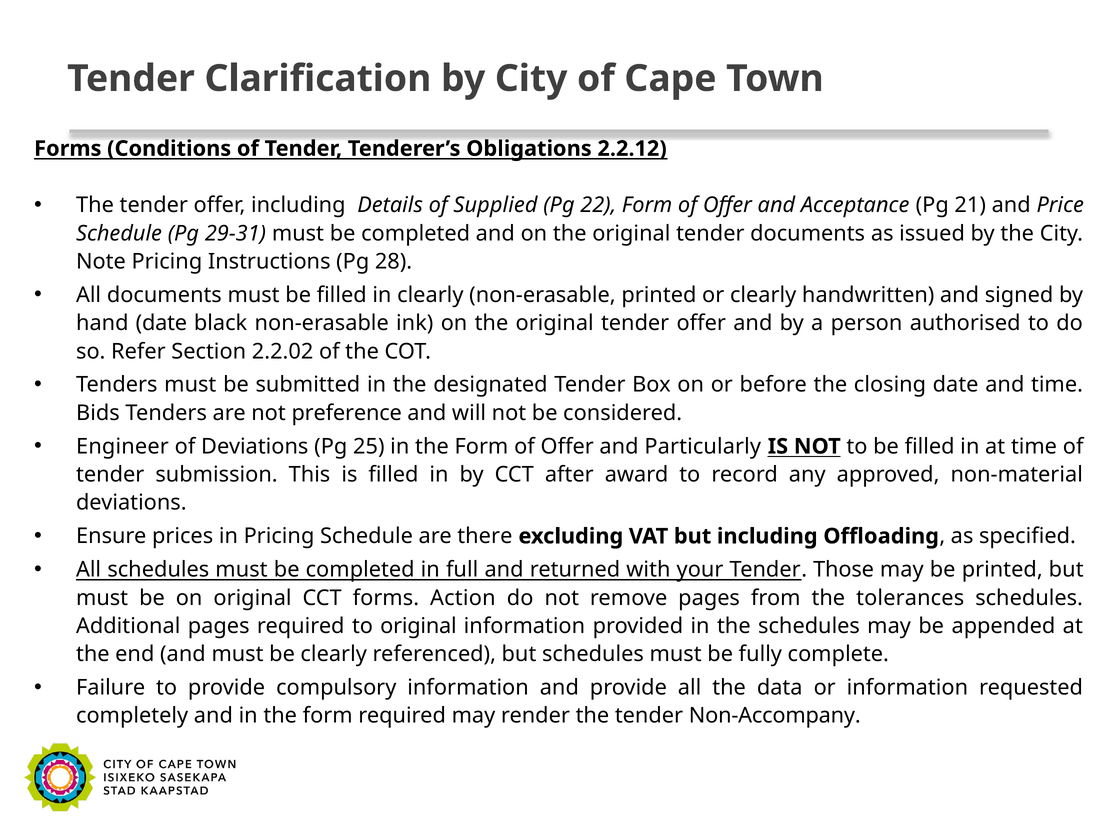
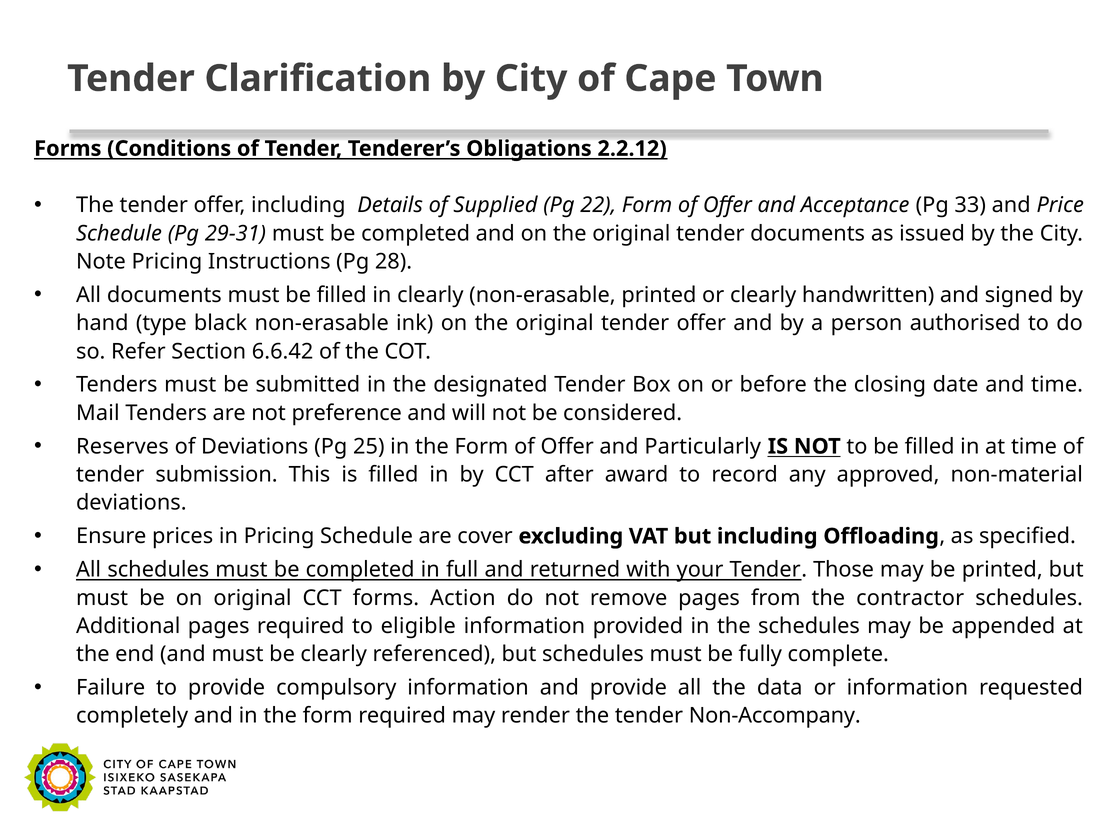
21: 21 -> 33
hand date: date -> type
2.2.02: 2.2.02 -> 6.6.42
Bids: Bids -> Mail
Engineer: Engineer -> Reserves
there: there -> cover
tolerances: tolerances -> contractor
to original: original -> eligible
